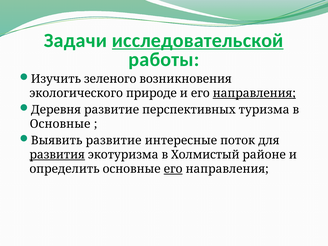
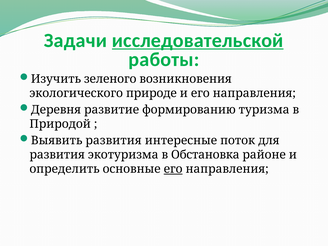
направления at (254, 93) underline: present -> none
перспективных: перспективных -> формированию
Основные at (60, 124): Основные -> Природой
Выявить развитие: развитие -> развития
развития at (57, 155) underline: present -> none
Холмистый: Холмистый -> Обстановка
